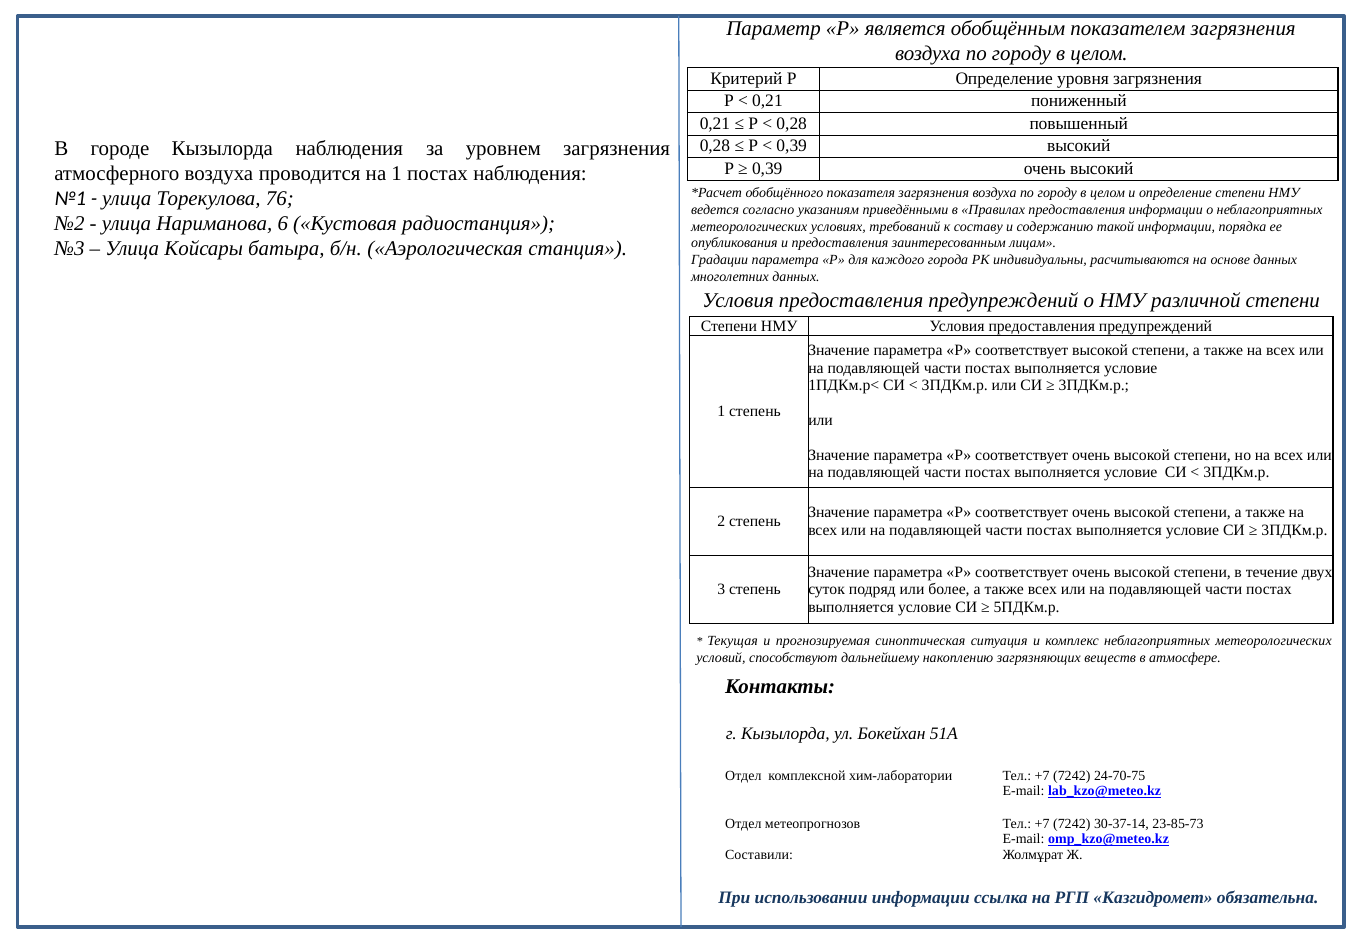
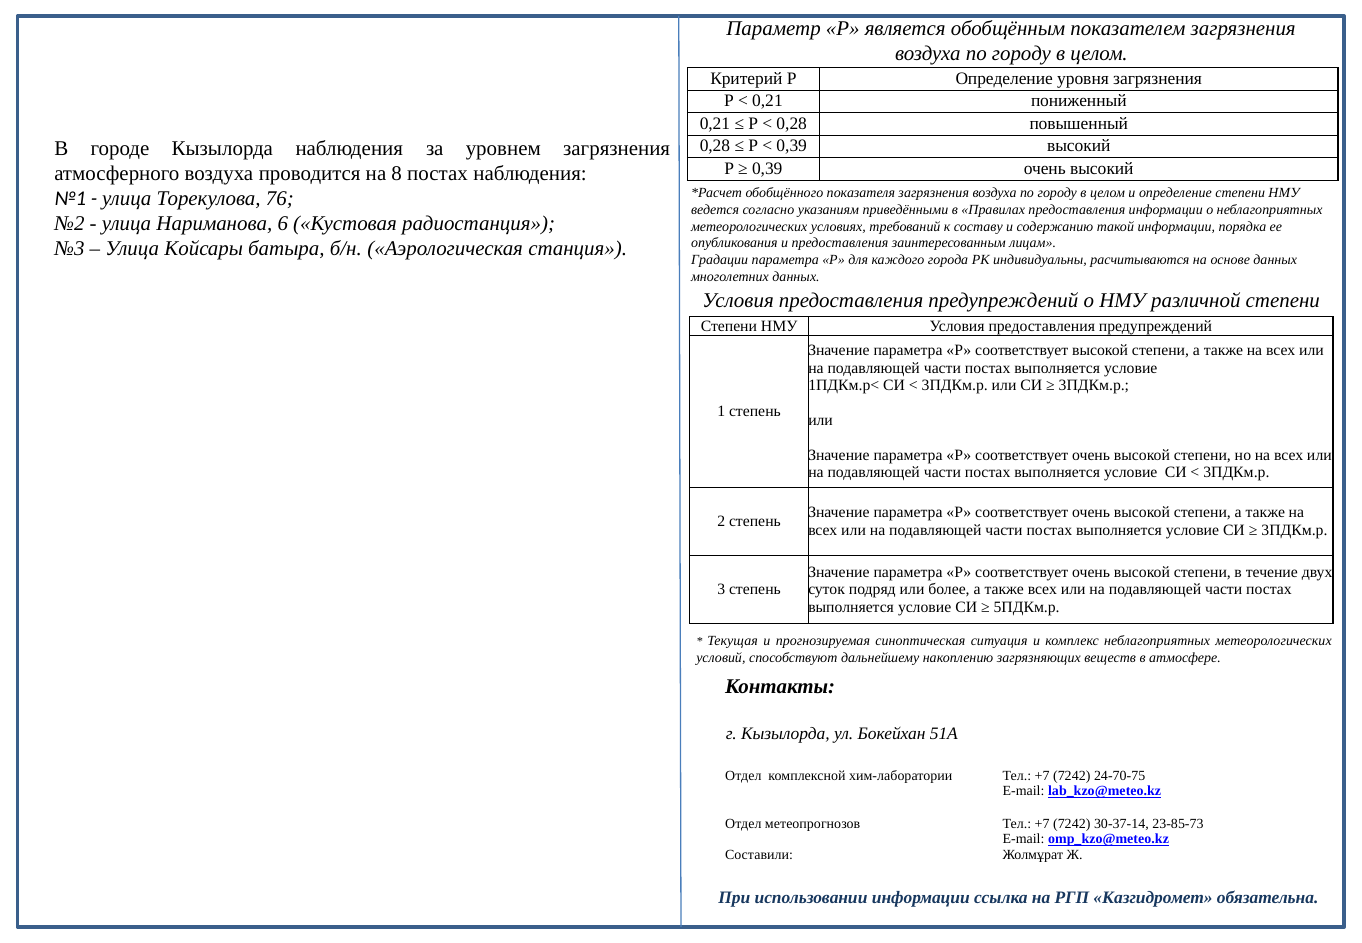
на 1: 1 -> 8
